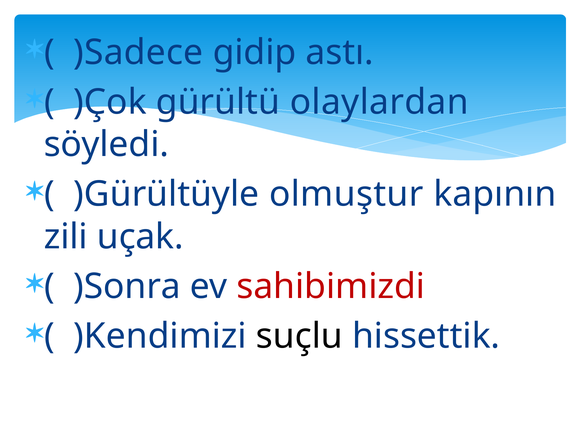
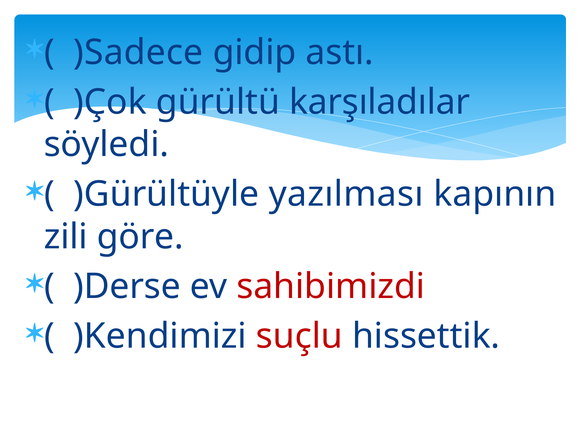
olaylardan: olaylardan -> karşıladılar
olmuştur: olmuştur -> yazılması
uçak: uçak -> göre
)Sonra: )Sonra -> )Derse
suçlu colour: black -> red
